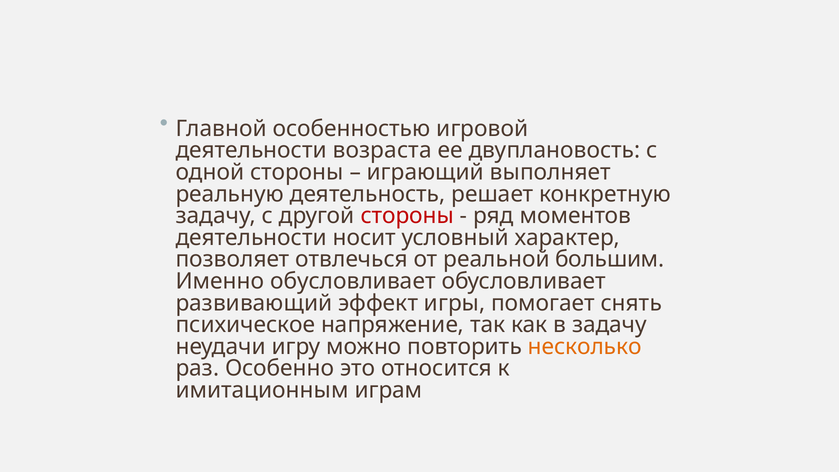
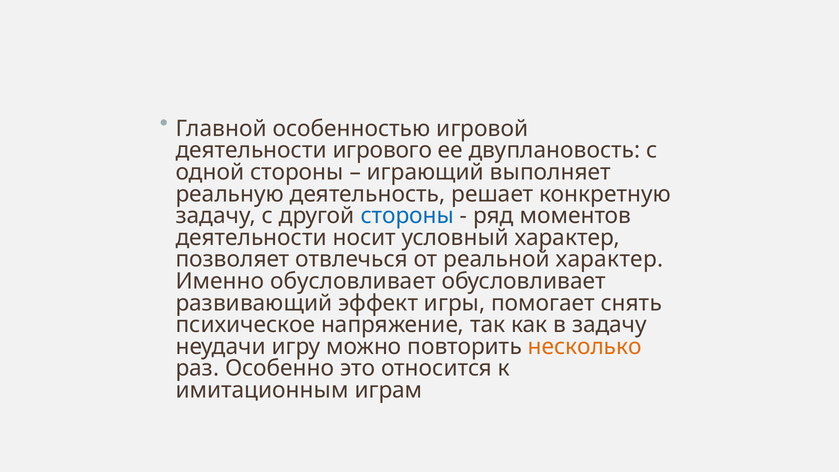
возраста: возраста -> игрового
стороны at (407, 216) colour: red -> blue
реальной большим: большим -> характер
